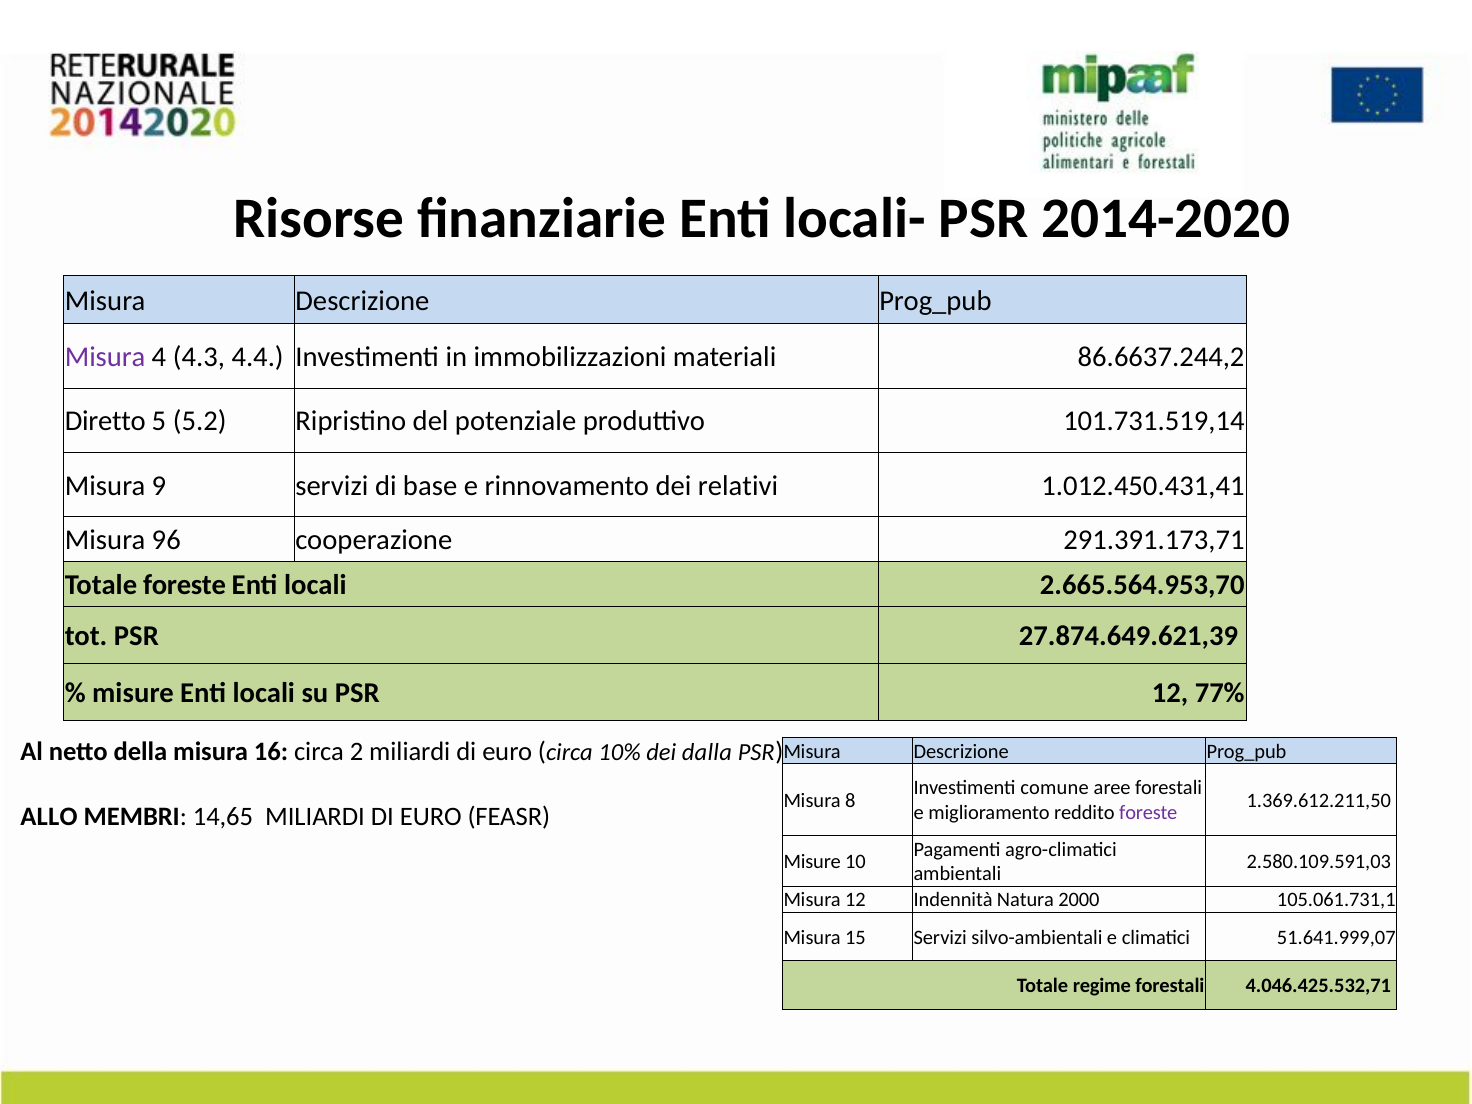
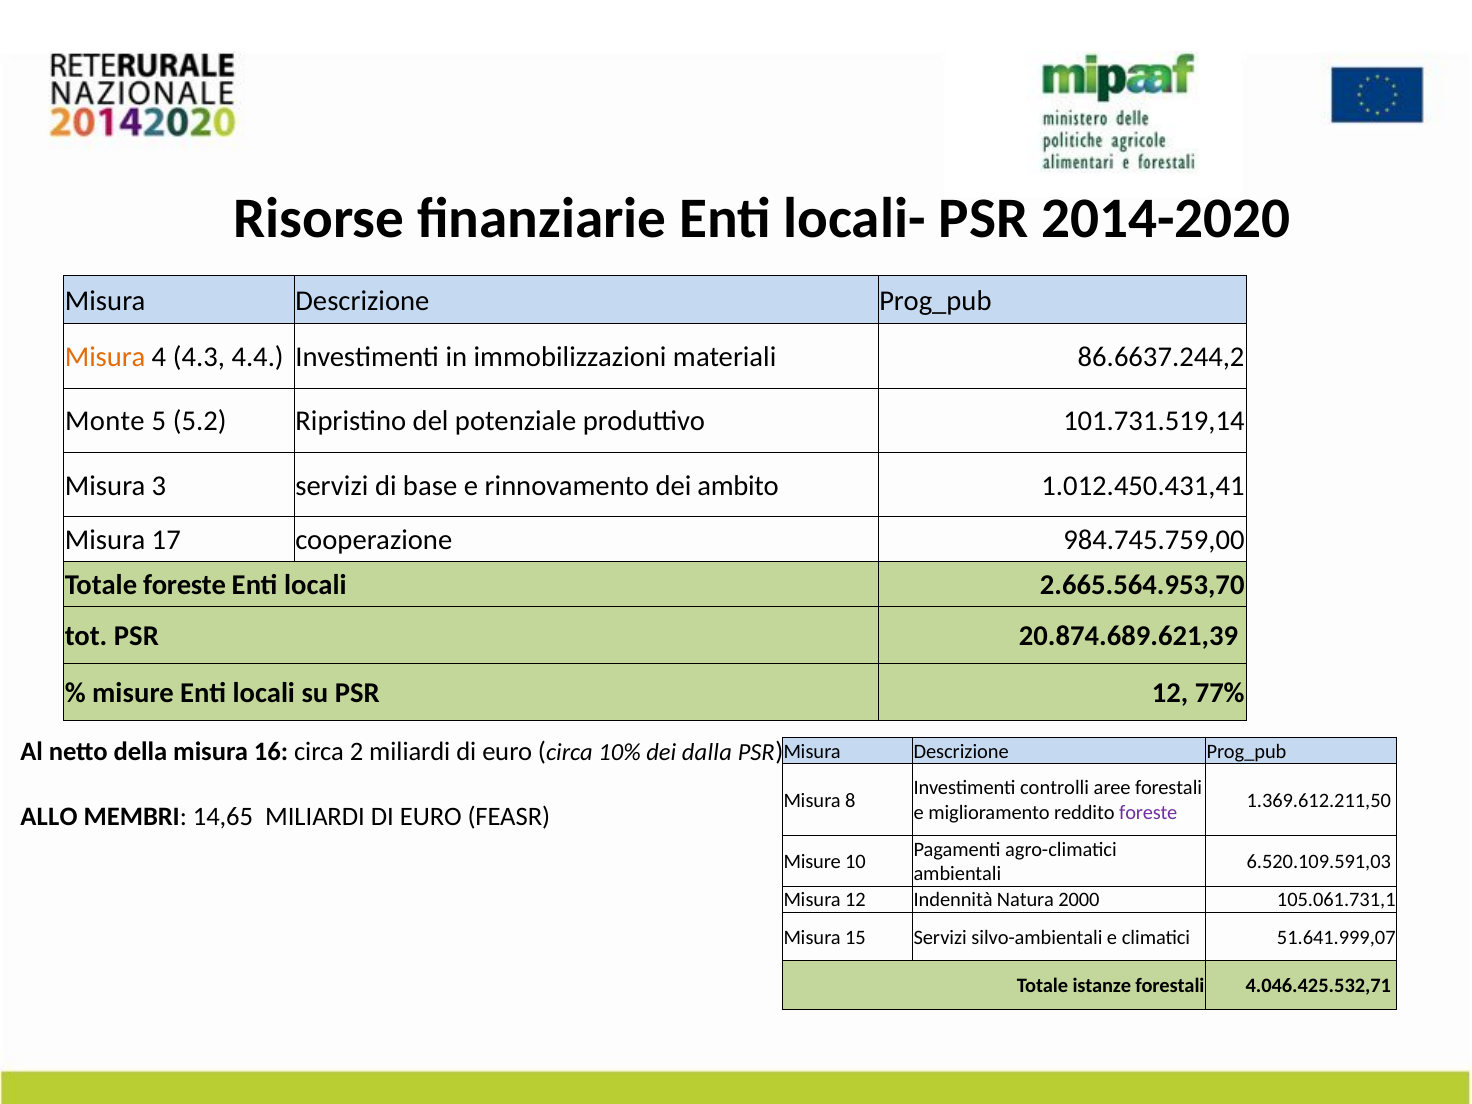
Misura at (105, 357) colour: purple -> orange
Diretto: Diretto -> Monte
9: 9 -> 3
relativi: relativi -> ambito
96: 96 -> 17
291.391.173,71: 291.391.173,71 -> 984.745.759,00
27.874.649.621,39: 27.874.649.621,39 -> 20.874.689.621,39
comune: comune -> controlli
2.580.109.591,03: 2.580.109.591,03 -> 6.520.109.591,03
regime: regime -> istanze
